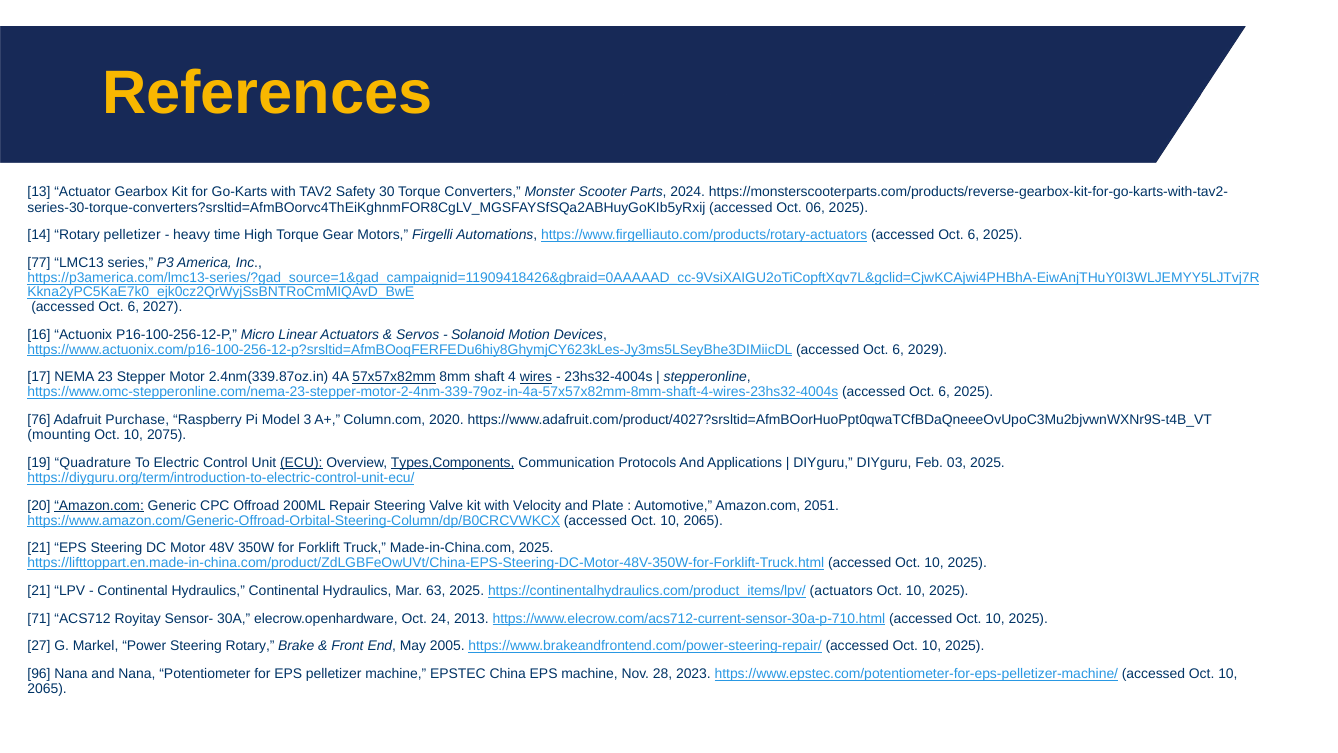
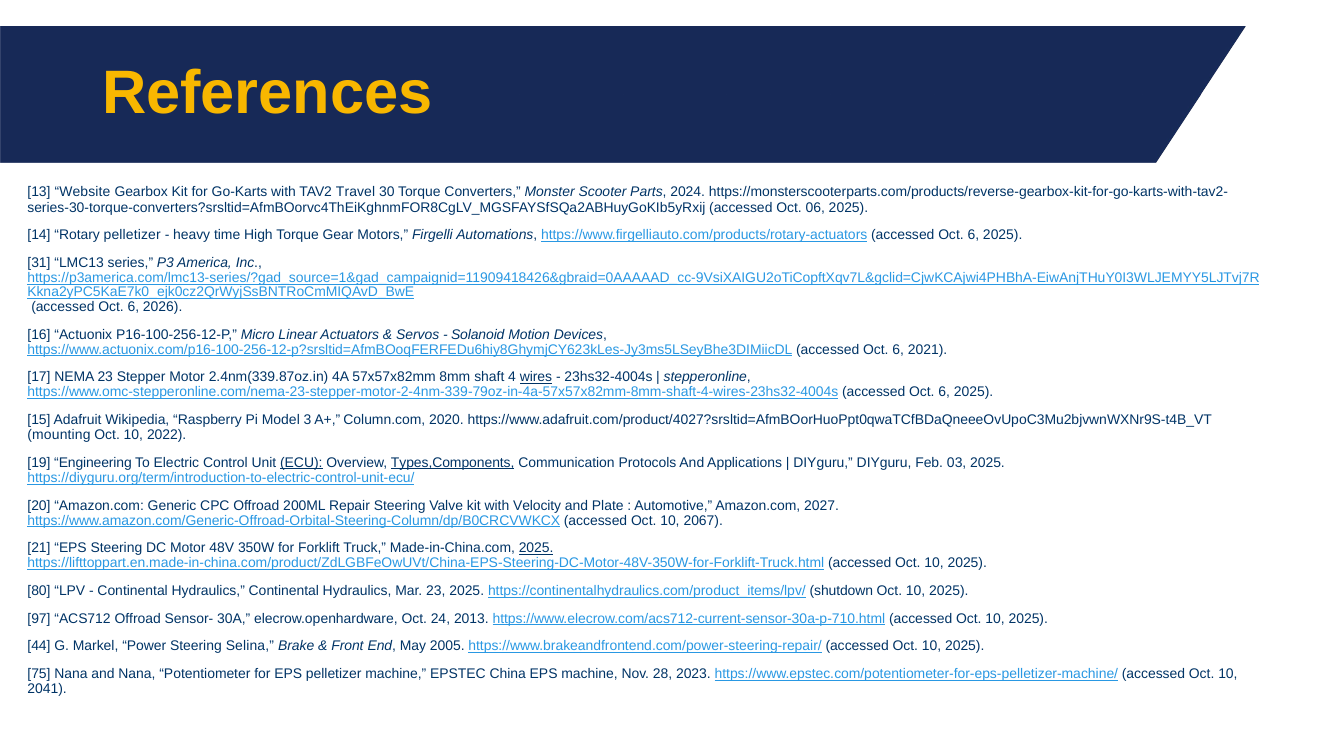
Actuator: Actuator -> Website
Safety: Safety -> Travel
77: 77 -> 31
2027: 2027 -> 2026
2029: 2029 -> 2021
57x57x82mm underline: present -> none
76: 76 -> 15
Purchase: Purchase -> Wikipedia
2075: 2075 -> 2022
Quadrature: Quadrature -> Engineering
Amazon.com at (99, 505) underline: present -> none
2051: 2051 -> 2027
2065 at (703, 520): 2065 -> 2067
2025 at (536, 548) underline: none -> present
21 at (39, 591): 21 -> 80
Mar 63: 63 -> 23
https://continentalhydraulics.com/product_items/lpv/ actuators: actuators -> shutdown
71: 71 -> 97
ACS712 Royitay: Royitay -> Offroad
27: 27 -> 44
Steering Rotary: Rotary -> Selina
96: 96 -> 75
2065 at (47, 689): 2065 -> 2041
